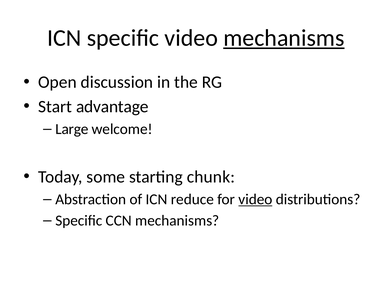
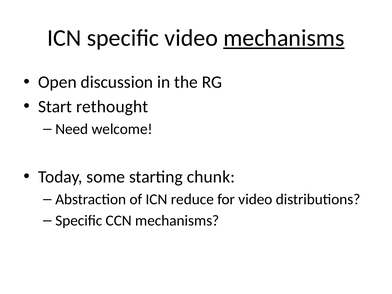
advantage: advantage -> rethought
Large: Large -> Need
video at (255, 199) underline: present -> none
